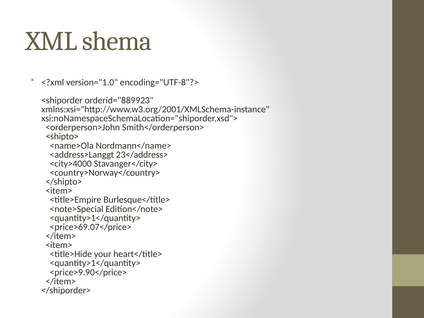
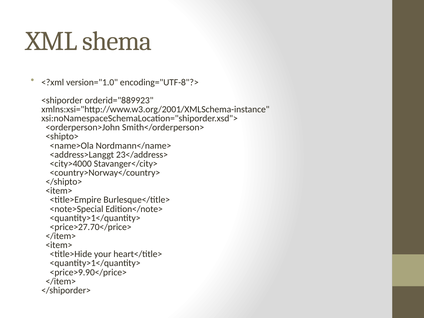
<price>69.07</price>: <price>69.07</price> -> <price>27.70</price>
